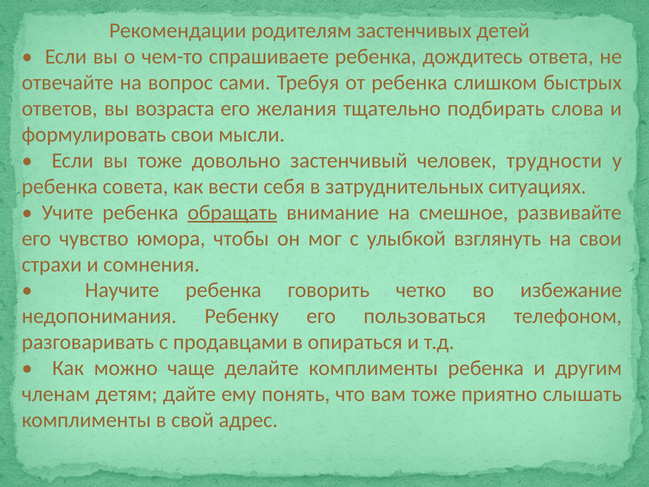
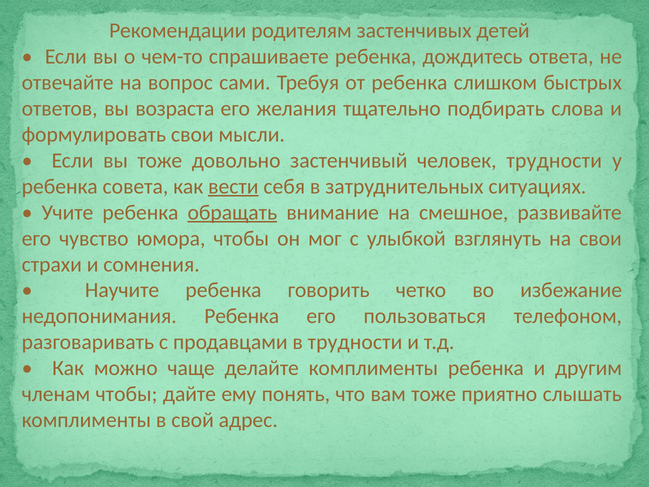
вести underline: none -> present
недопонимания Ребенку: Ребенку -> Ребенка
в опираться: опираться -> трудности
членам детям: детям -> чтобы
